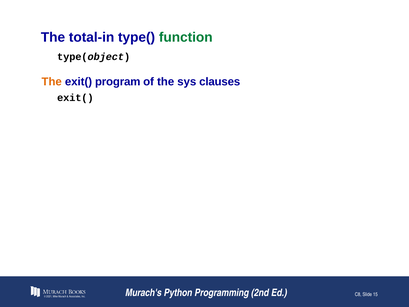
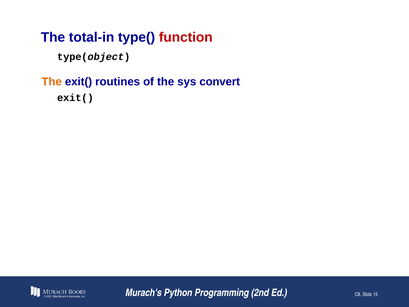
function colour: green -> red
program: program -> routines
clauses: clauses -> convert
